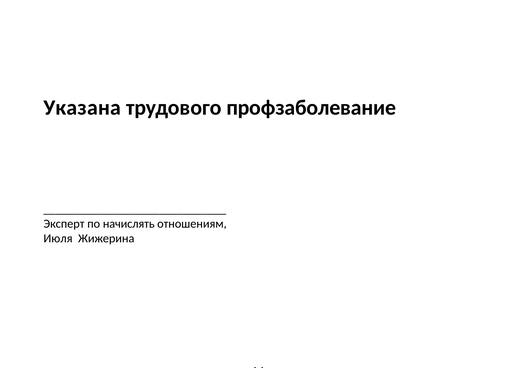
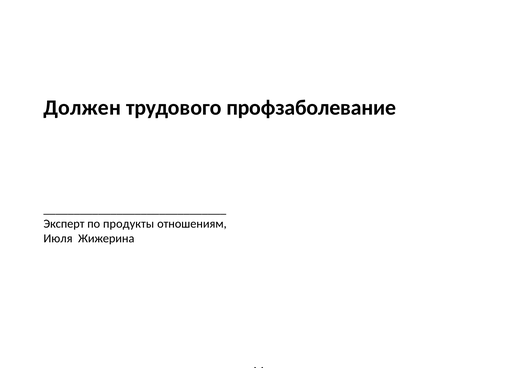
Указана: Указана -> Должен
начислять: начислять -> продукты
